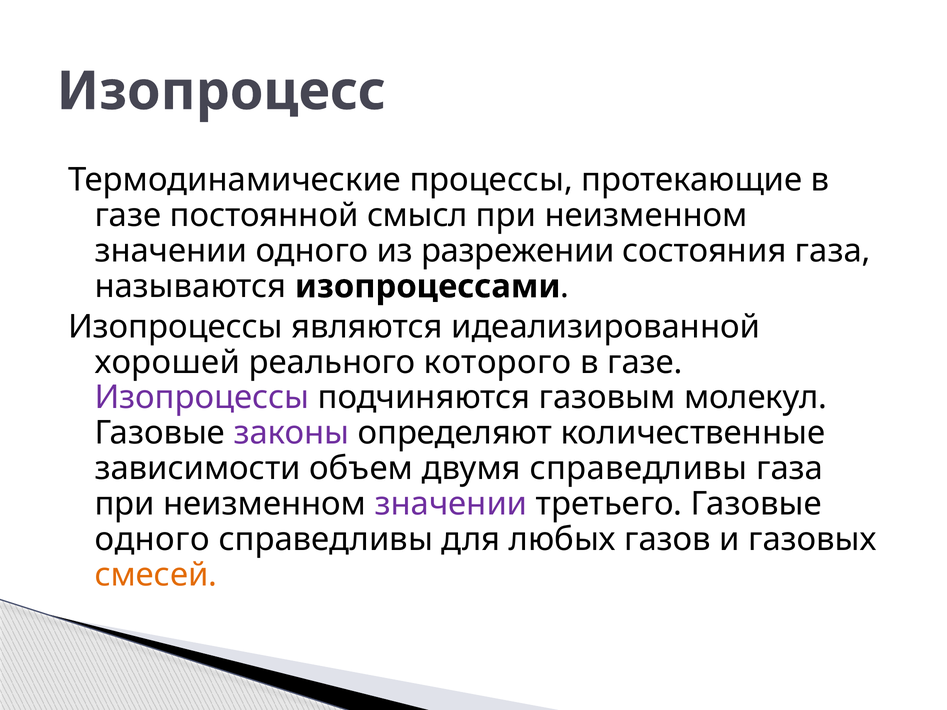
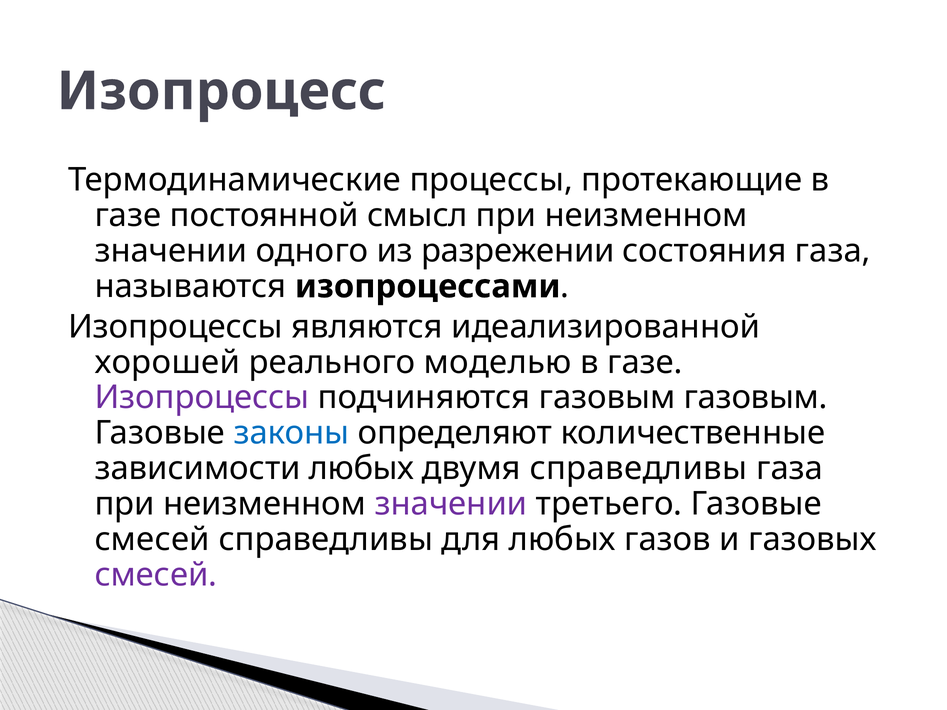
которого: которого -> моделью
газовым молекул: молекул -> газовым
законы colour: purple -> blue
зависимости объем: объем -> любых
одного at (152, 540): одного -> смесей
смесей at (156, 575) colour: orange -> purple
